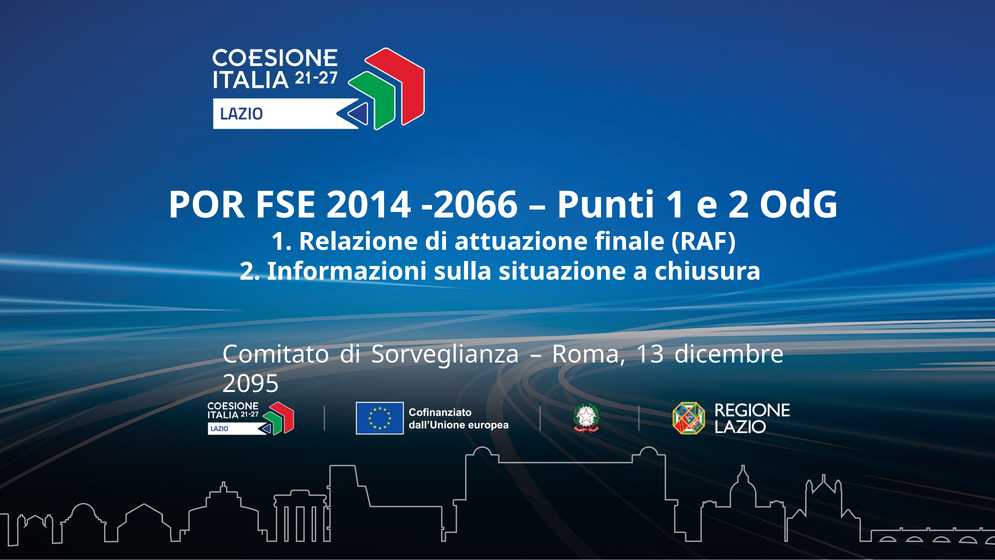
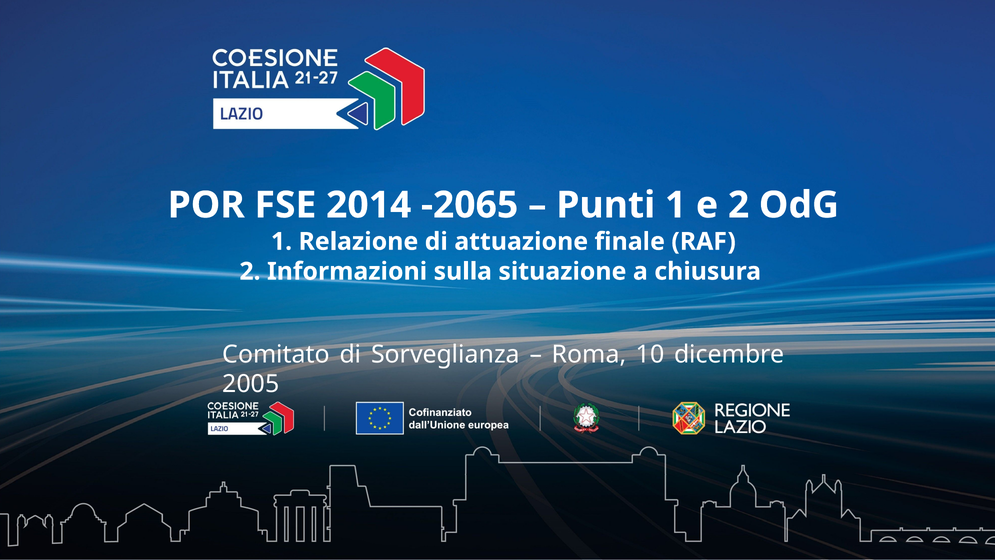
-2066: -2066 -> -2065
13: 13 -> 10
2095: 2095 -> 2005
